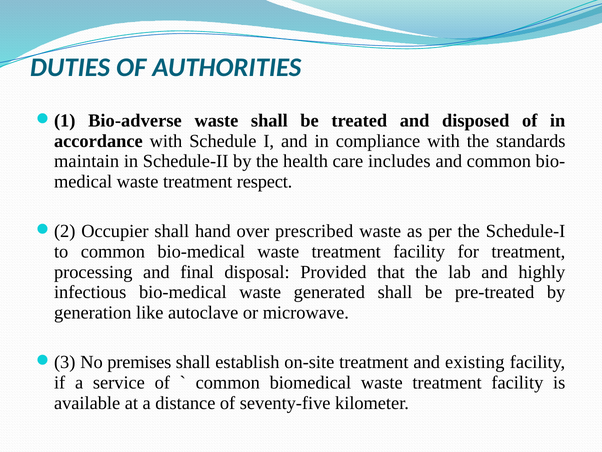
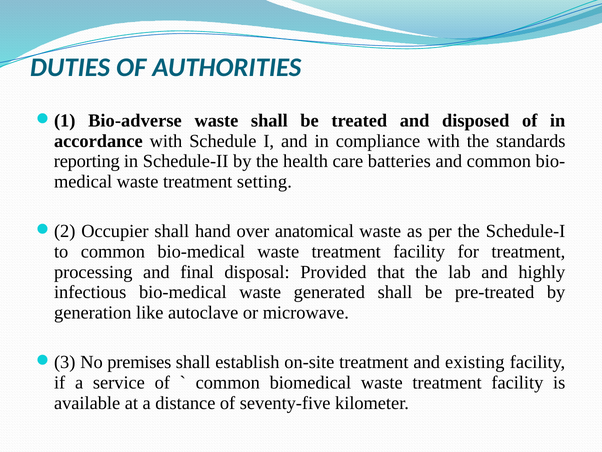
maintain: maintain -> reporting
includes: includes -> batteries
respect: respect -> setting
prescribed: prescribed -> anatomical
